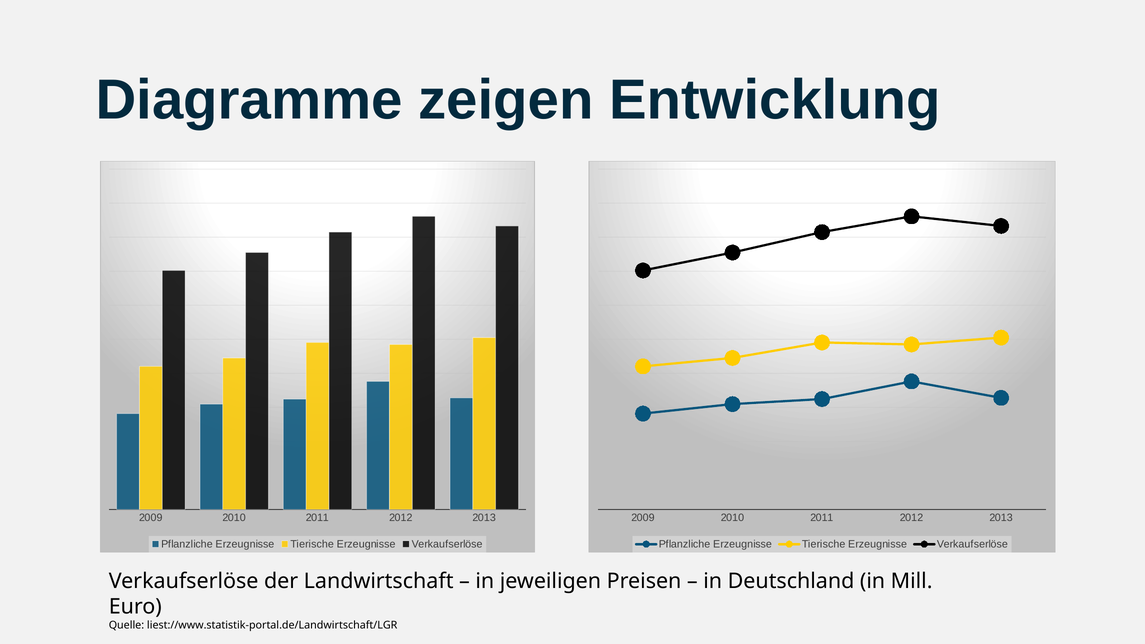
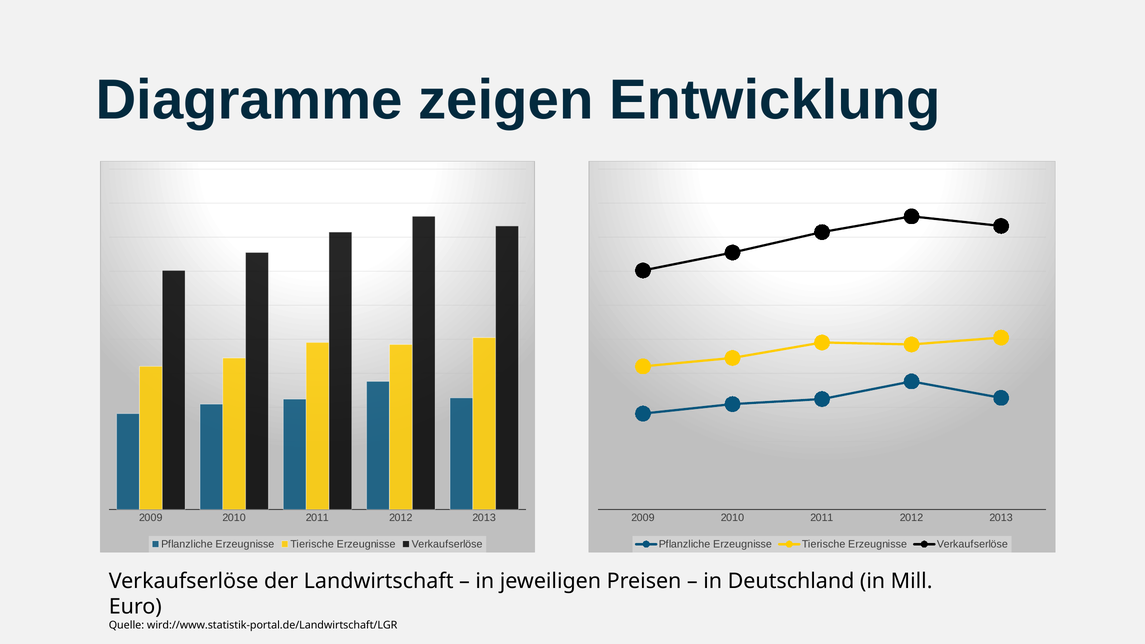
liest://www.statistik-portal.de/Landwirtschaft/LGR: liest://www.statistik-portal.de/Landwirtschaft/LGR -> wird://www.statistik-portal.de/Landwirtschaft/LGR
